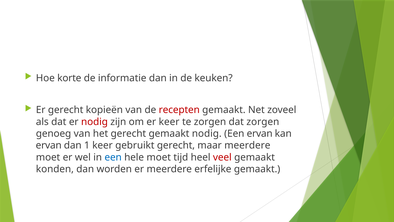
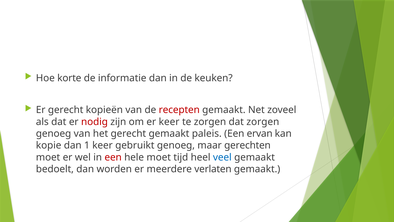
gemaakt nodig: nodig -> paleis
ervan at (49, 145): ervan -> kopie
gebruikt gerecht: gerecht -> genoeg
maar meerdere: meerdere -> gerechten
een at (113, 157) colour: blue -> red
veel colour: red -> blue
konden: konden -> bedoelt
erfelijke: erfelijke -> verlaten
